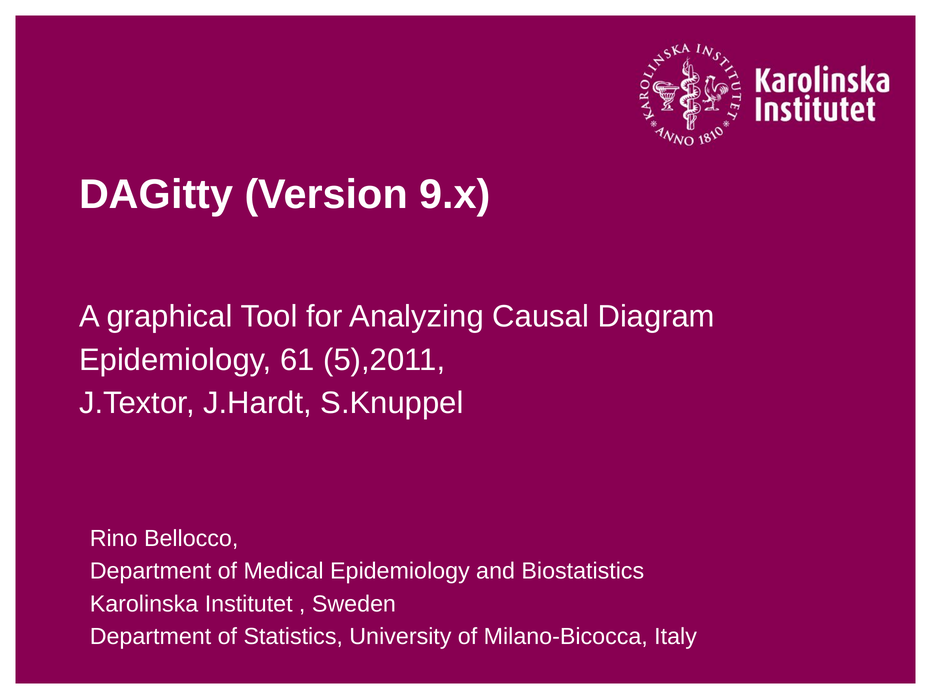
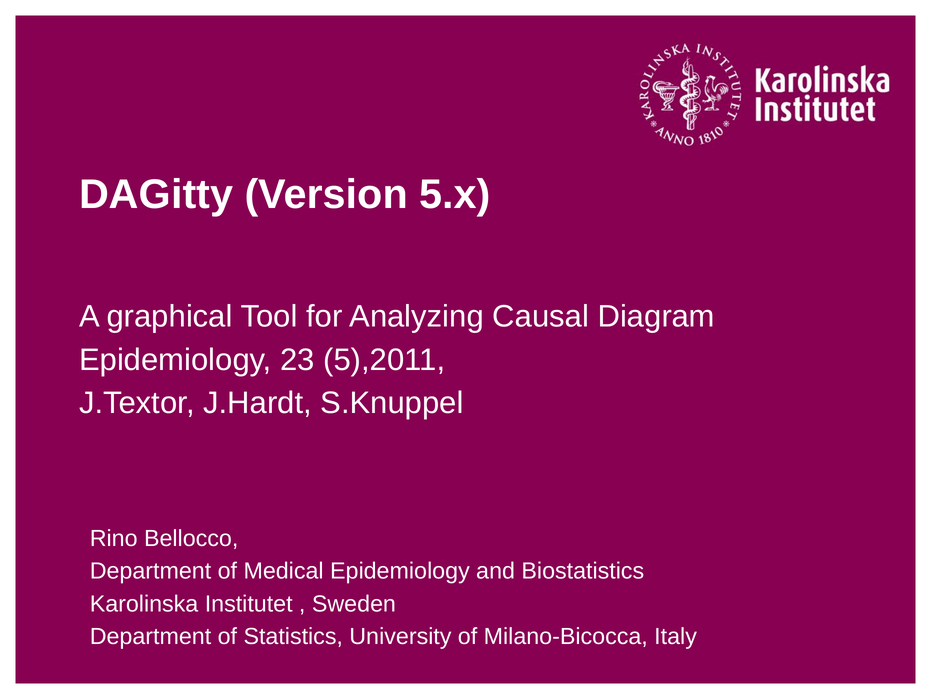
9.x: 9.x -> 5.x
61: 61 -> 23
